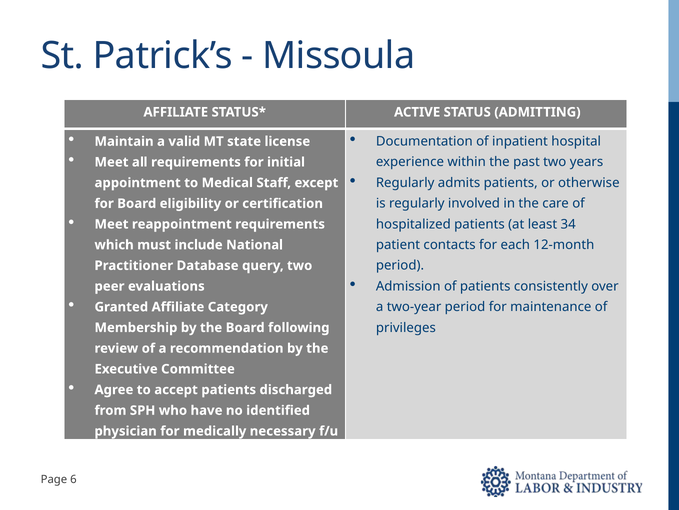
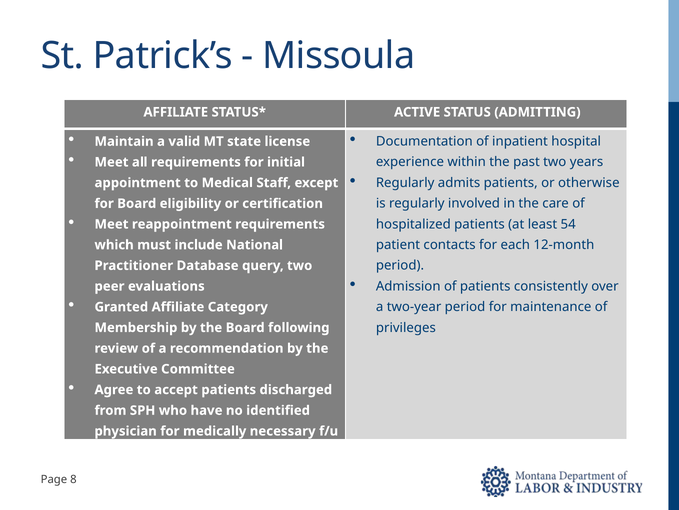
34: 34 -> 54
6: 6 -> 8
